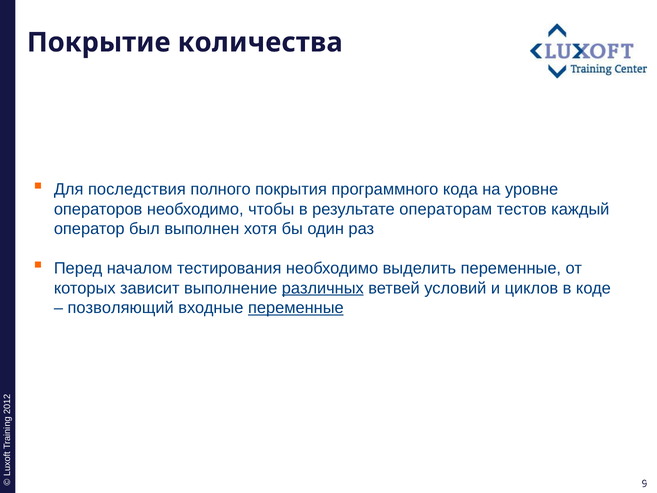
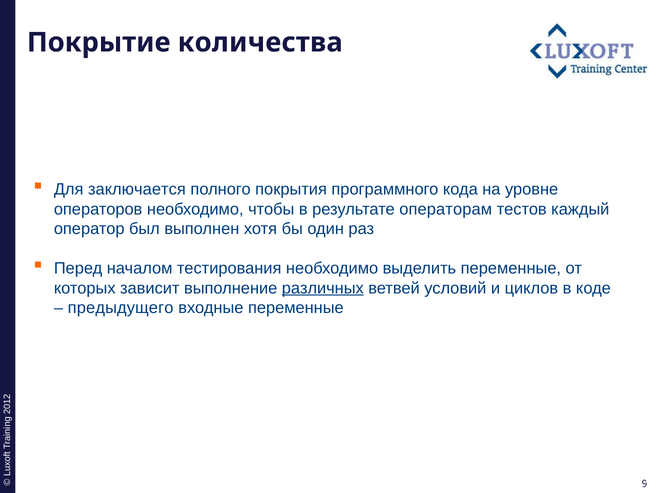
последствия: последствия -> заключается
позволяющий: позволяющий -> предыдущего
переменные at (296, 308) underline: present -> none
